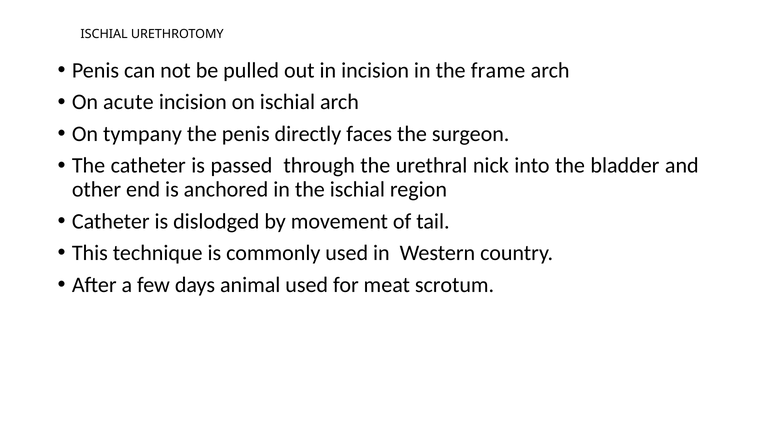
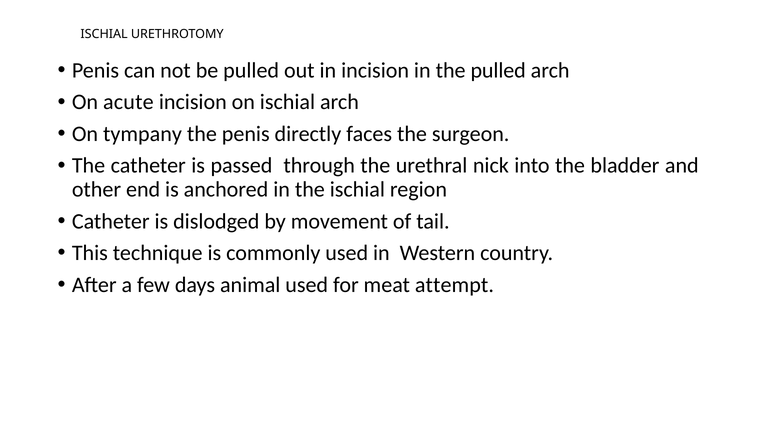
the frame: frame -> pulled
scrotum: scrotum -> attempt
